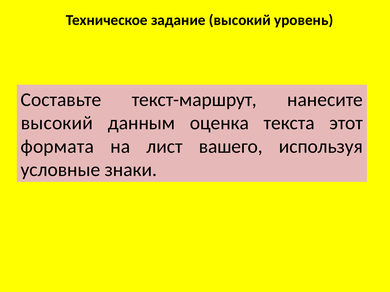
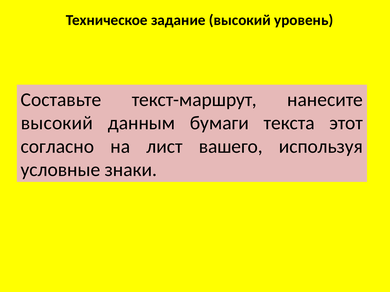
оценка: оценка -> бумаги
формата: формата -> согласно
